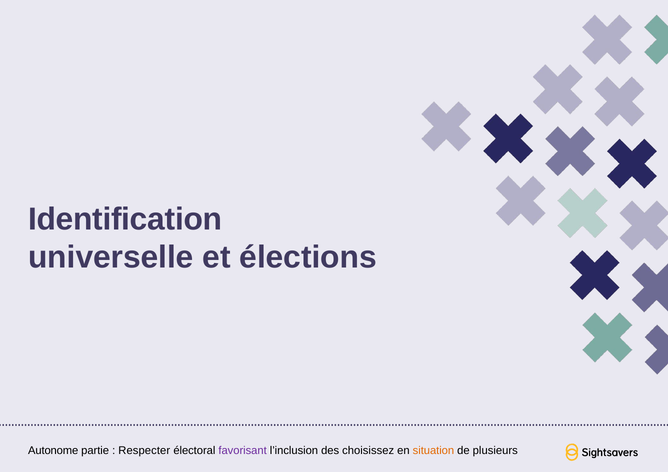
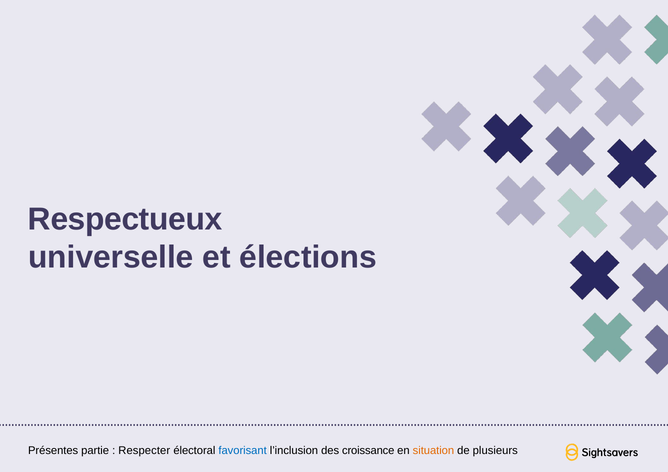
Identification: Identification -> Respectueux
Autonome: Autonome -> Présentes
favorisant colour: purple -> blue
choisissez: choisissez -> croissance
